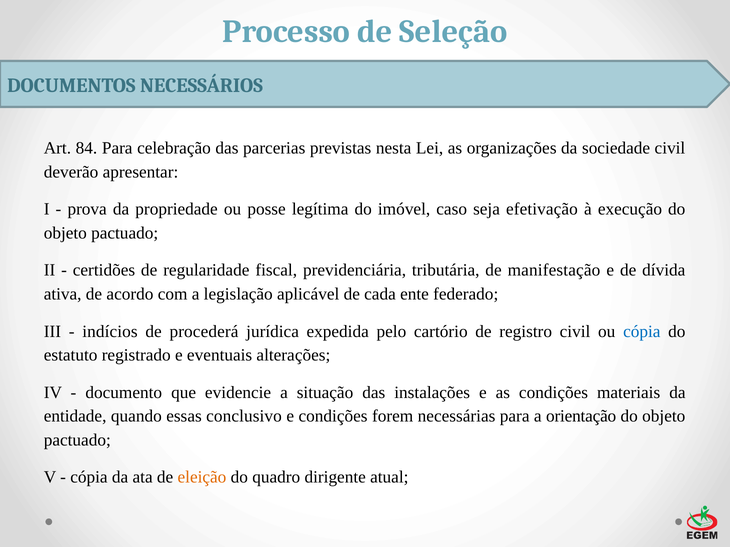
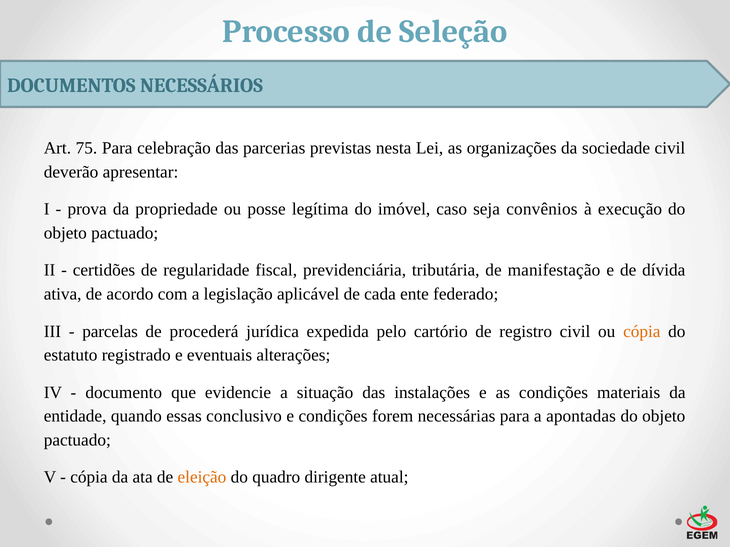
84: 84 -> 75
efetivação: efetivação -> convênios
indícios: indícios -> parcelas
cópia at (642, 332) colour: blue -> orange
orientação: orientação -> apontadas
